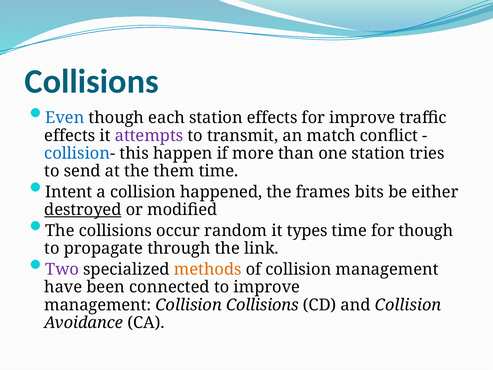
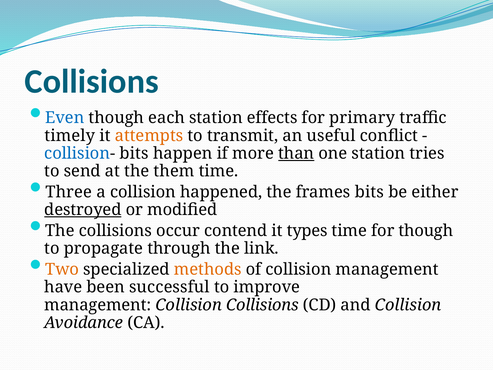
for improve: improve -> primary
effects at (70, 136): effects -> timely
attempts colour: purple -> orange
match: match -> useful
collision- this: this -> bits
than underline: none -> present
Intent: Intent -> Three
random: random -> contend
Two colour: purple -> orange
connected: connected -> successful
